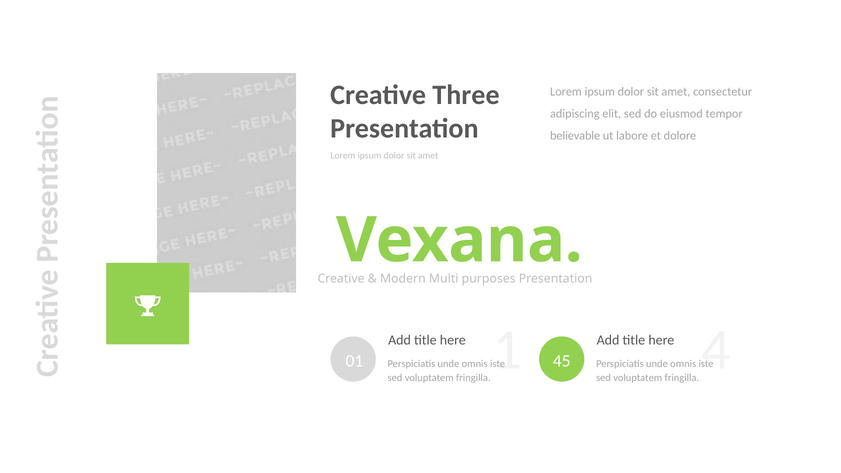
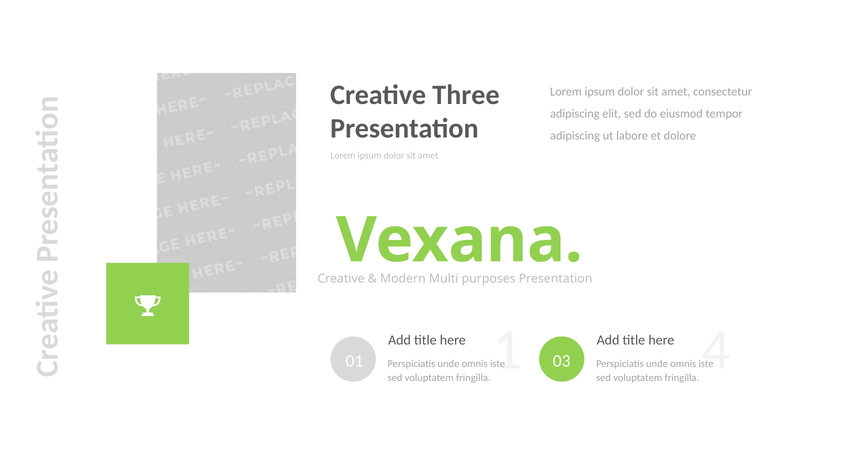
believable at (575, 136): believable -> adipiscing
45: 45 -> 03
